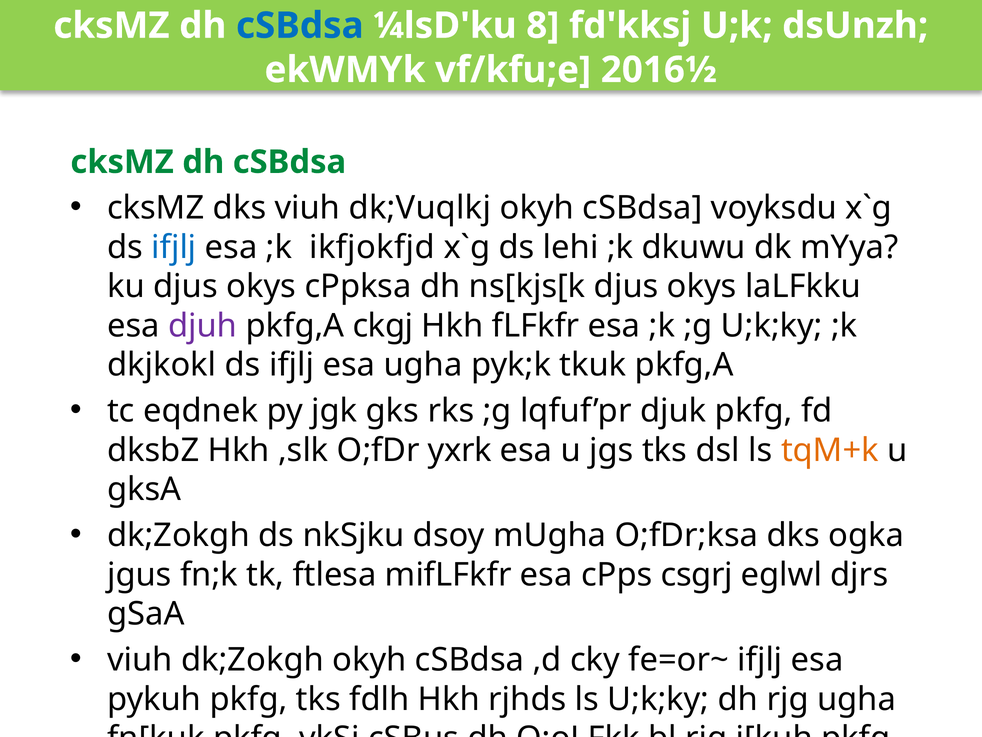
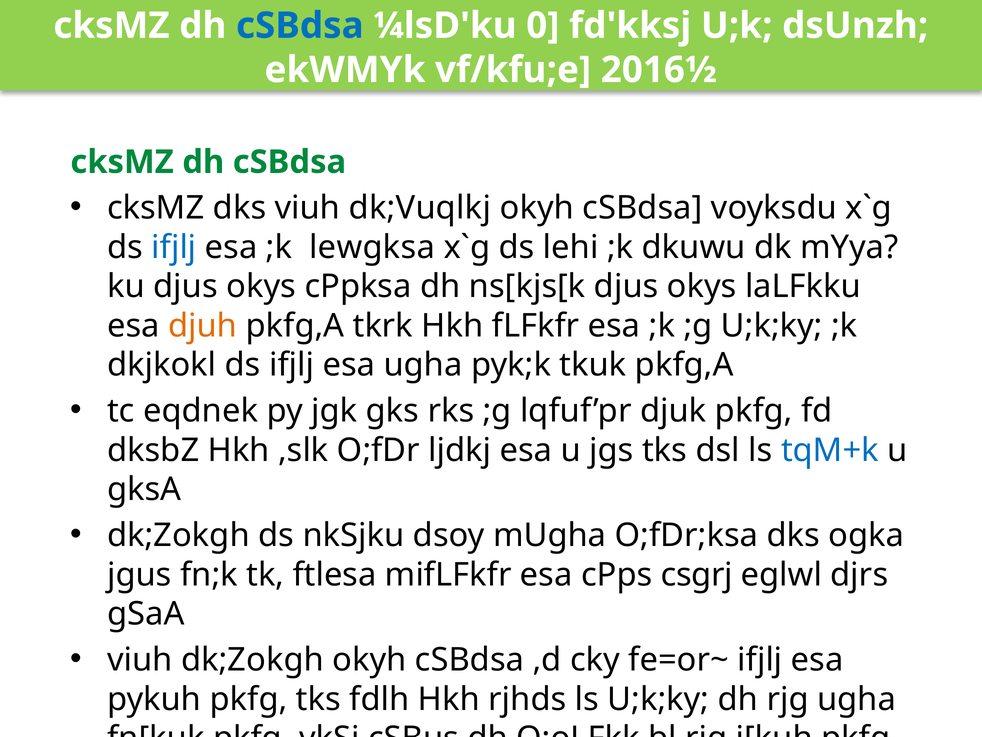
8: 8 -> 0
ikfjokfjd: ikfjokfjd -> lewgksa
djuh colour: purple -> orange
ckgj: ckgj -> tkrk
yxrk: yxrk -> ljdkj
tqM+k colour: orange -> blue
